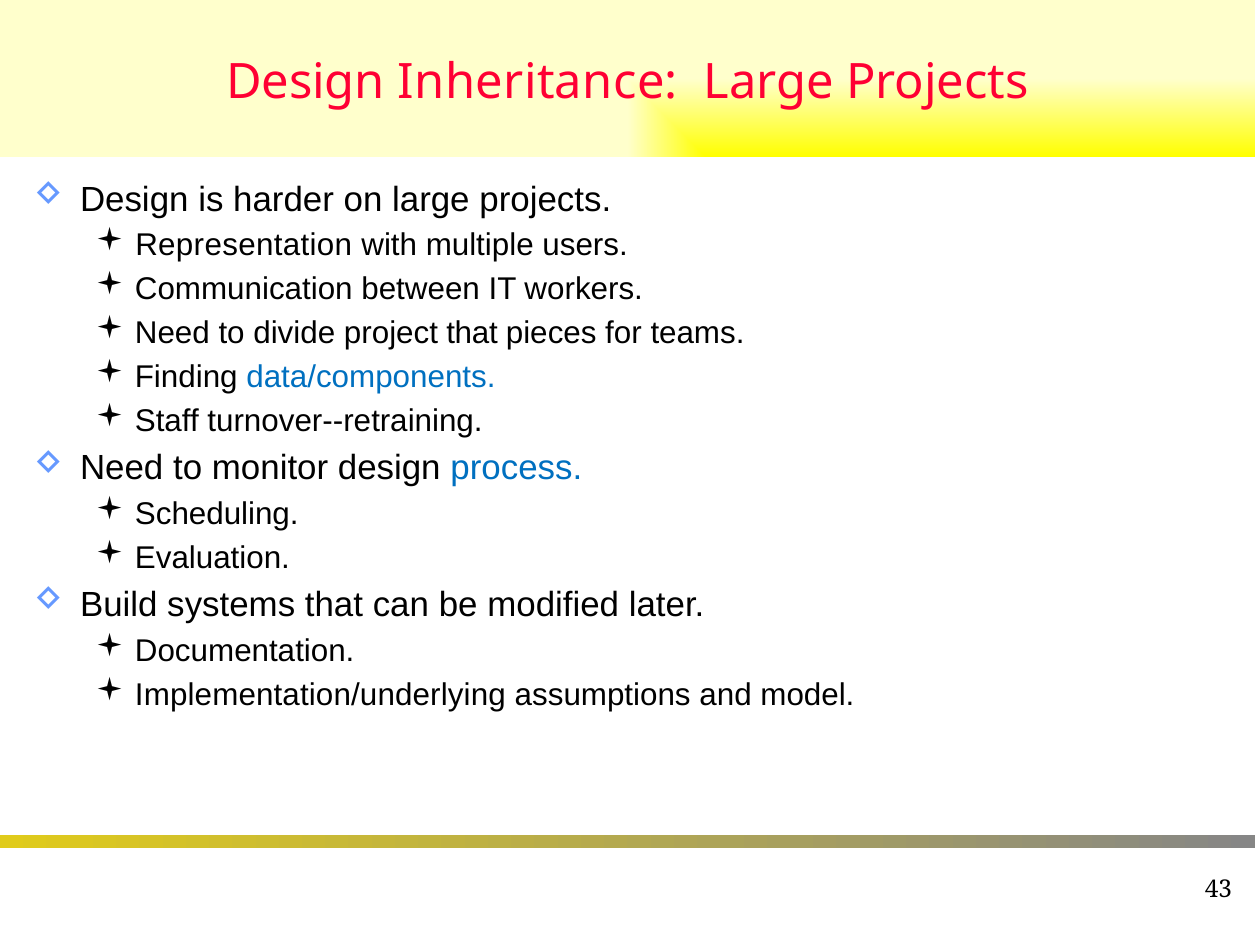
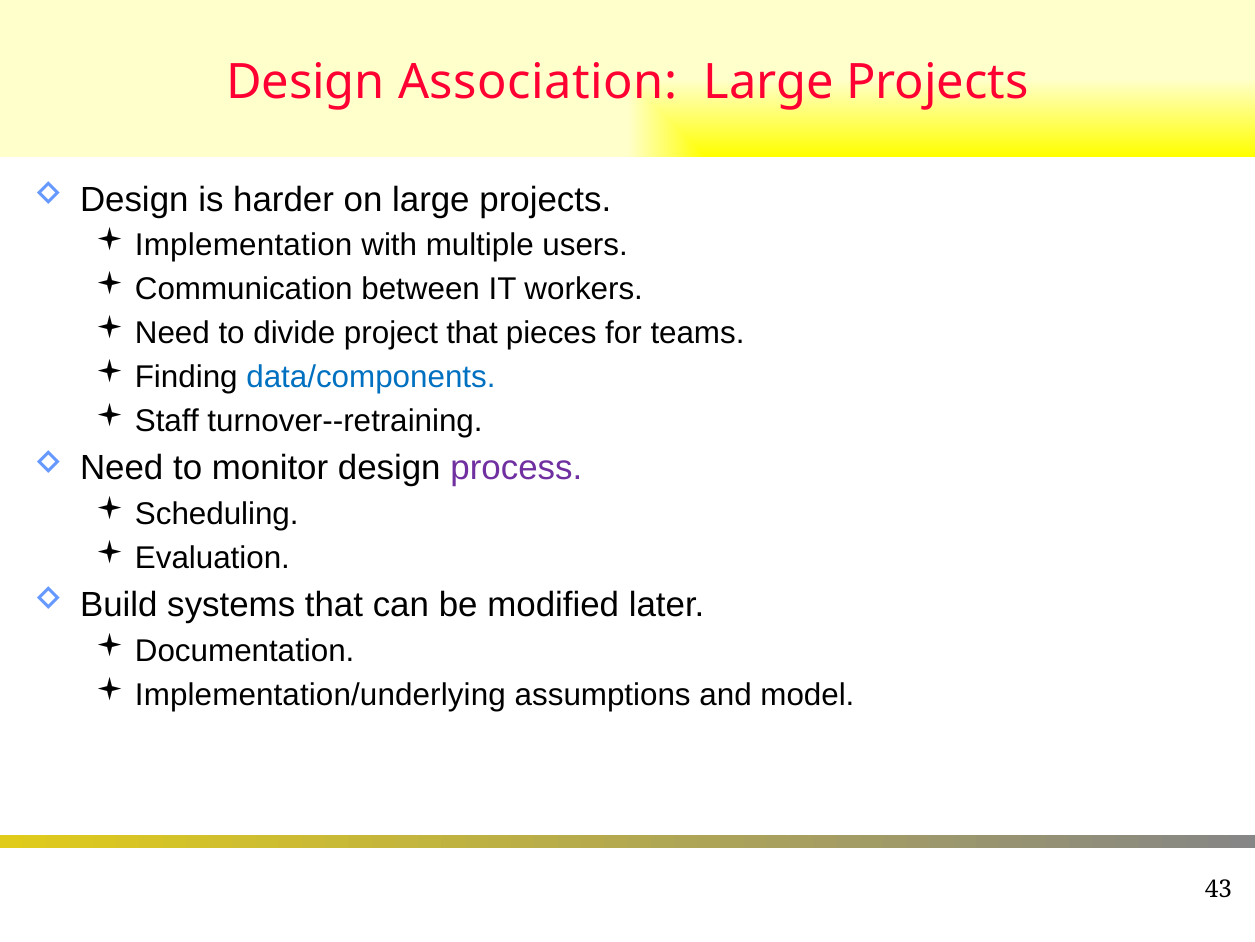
Inheritance: Inheritance -> Association
Representation: Representation -> Implementation
process colour: blue -> purple
